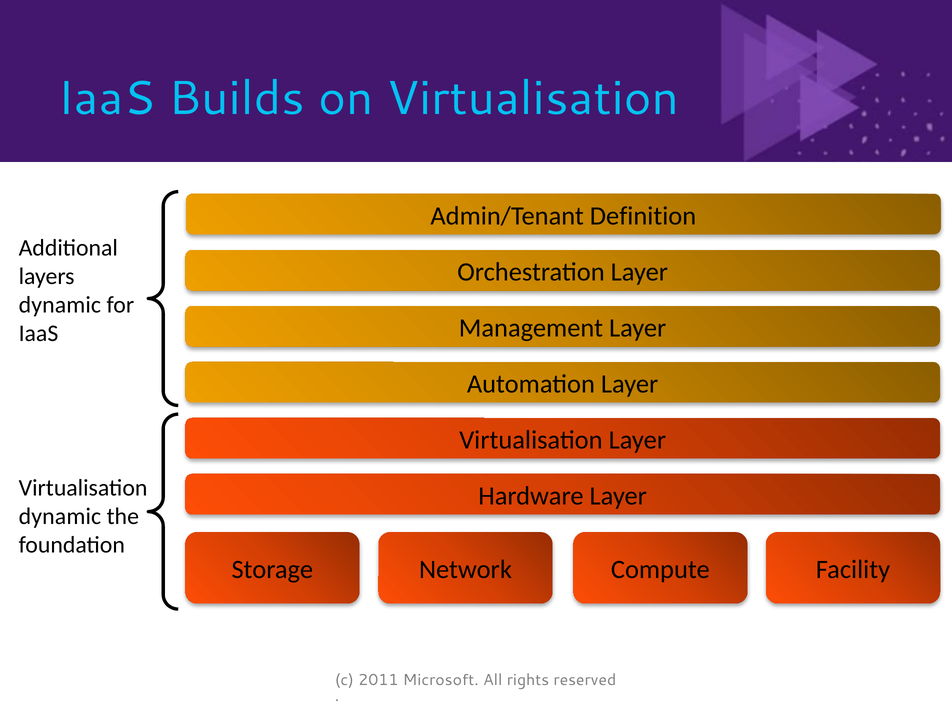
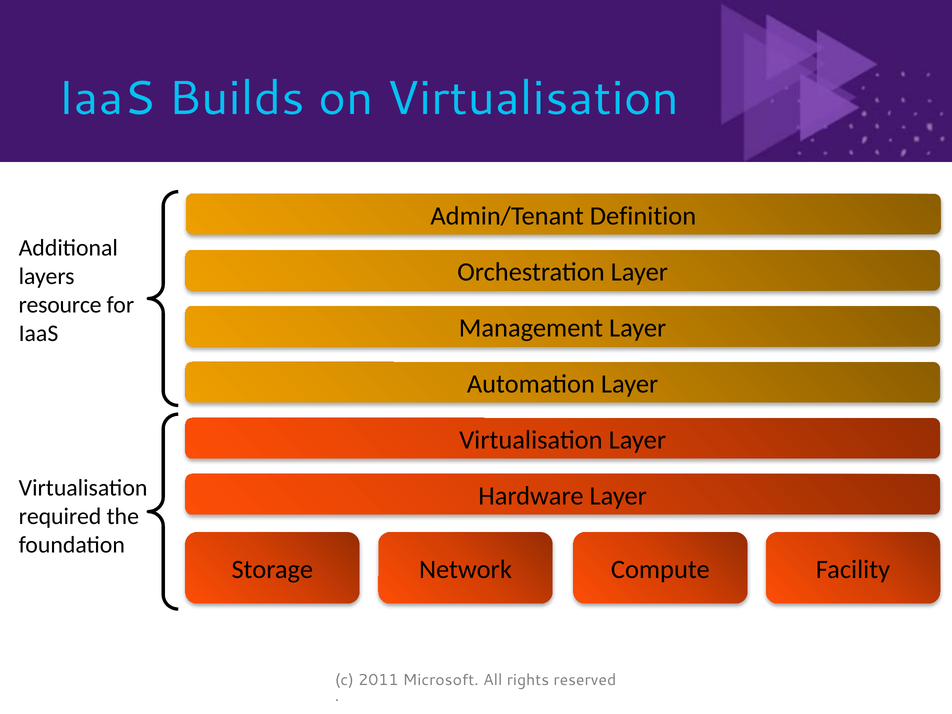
dynamic at (60, 305): dynamic -> resource
dynamic at (60, 516): dynamic -> required
